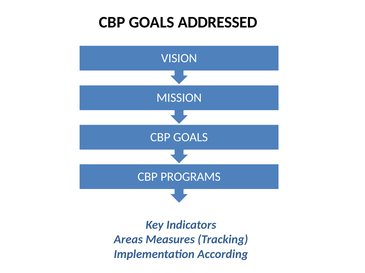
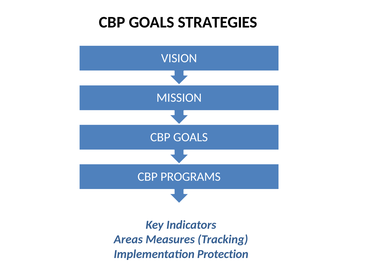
ADDRESSED: ADDRESSED -> STRATEGIES
According: According -> Protection
